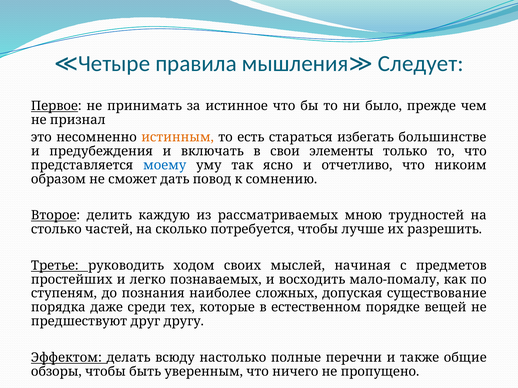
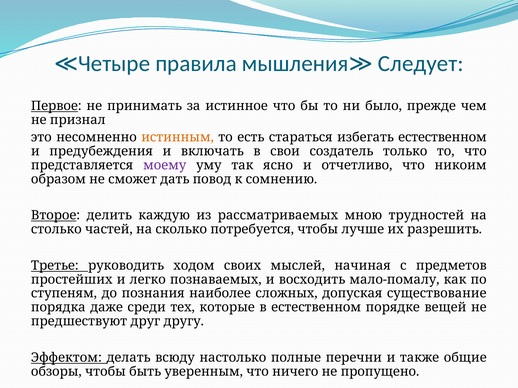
избегать большинстве: большинстве -> естественном
элементы: элементы -> создатель
моему colour: blue -> purple
